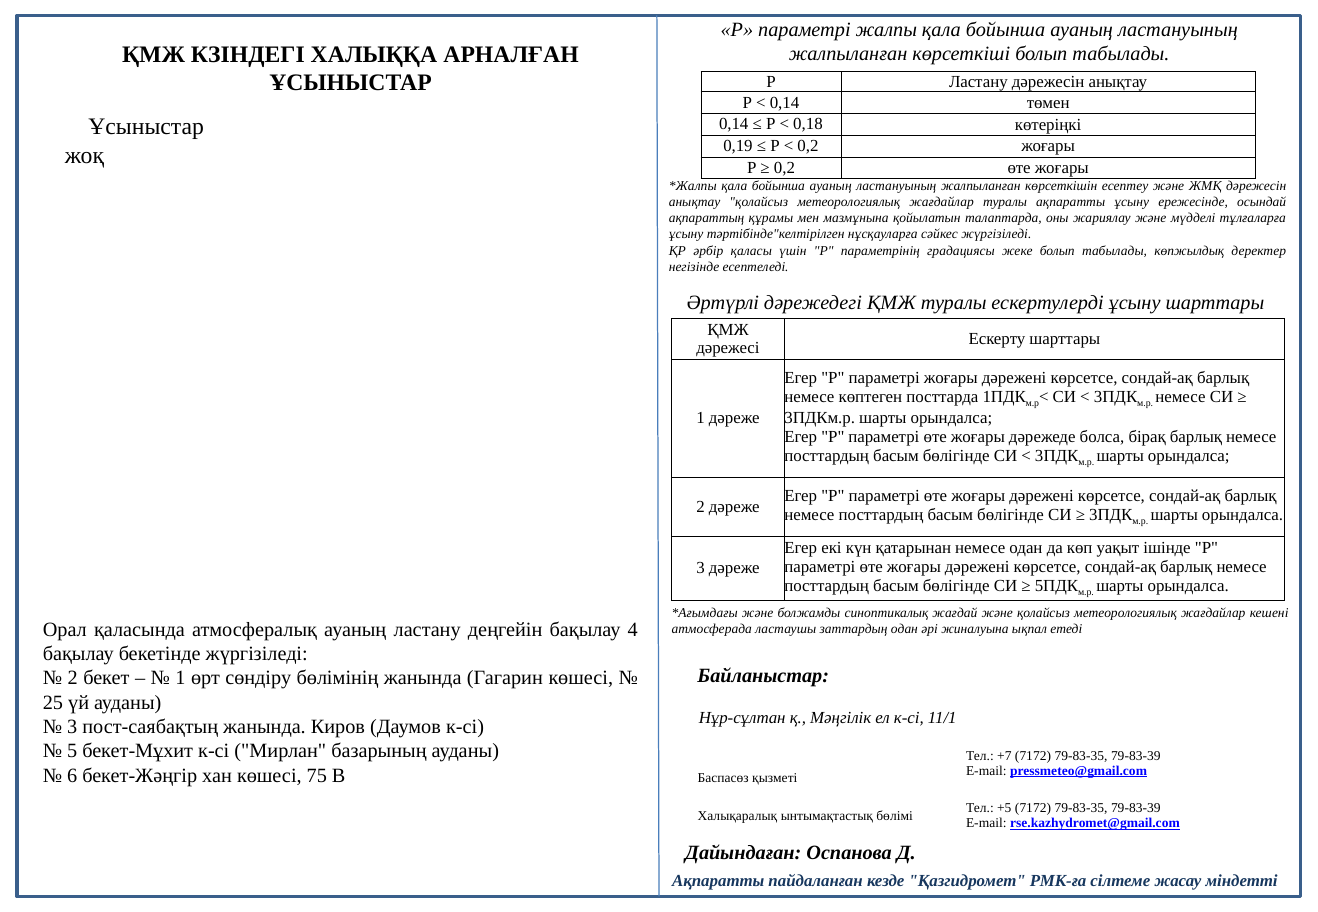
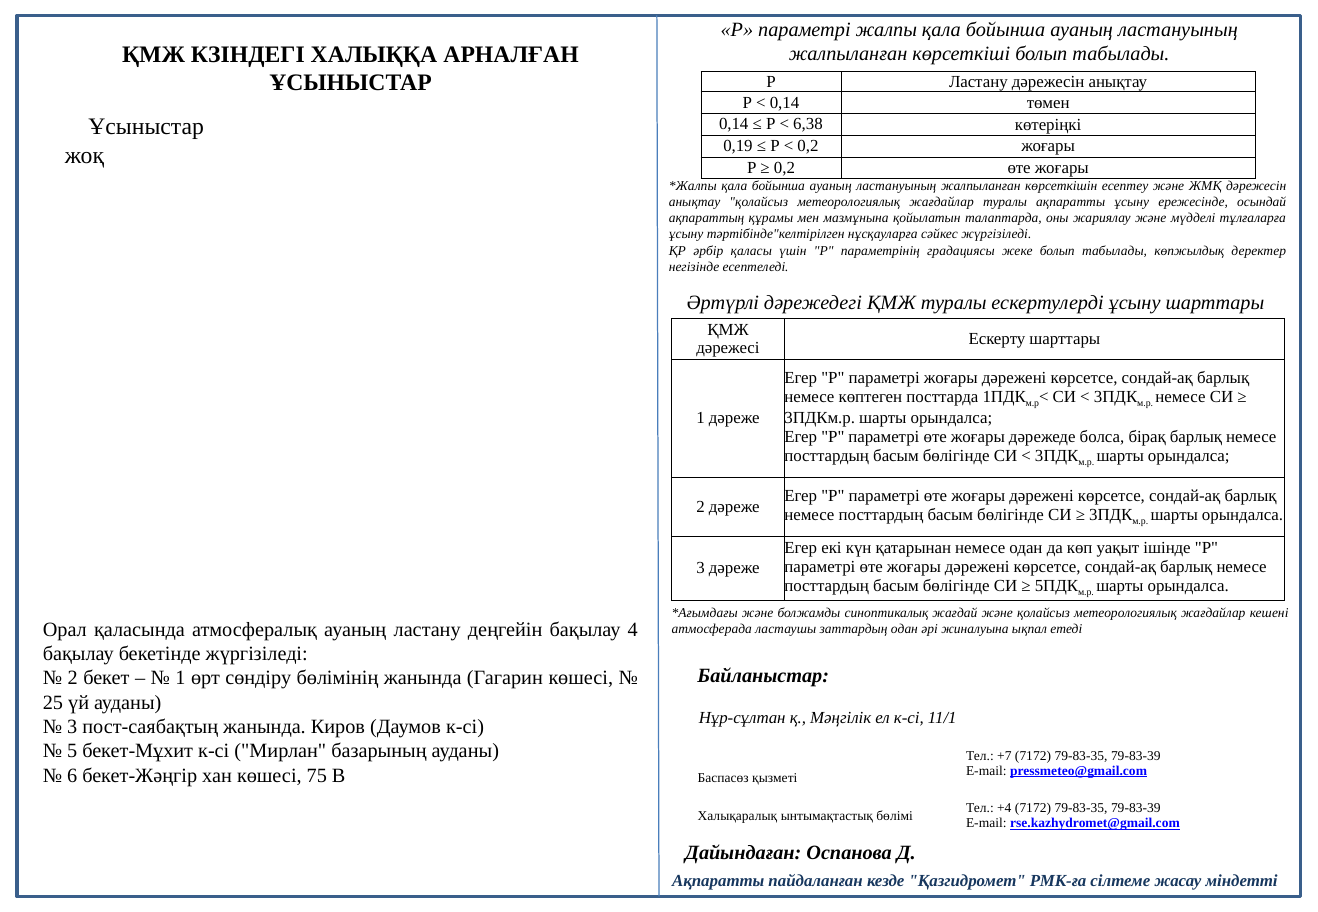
0,18: 0,18 -> 6,38
+5: +5 -> +4
